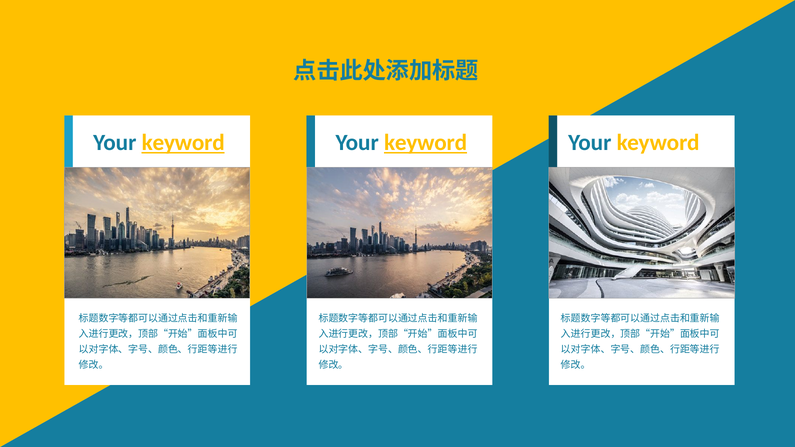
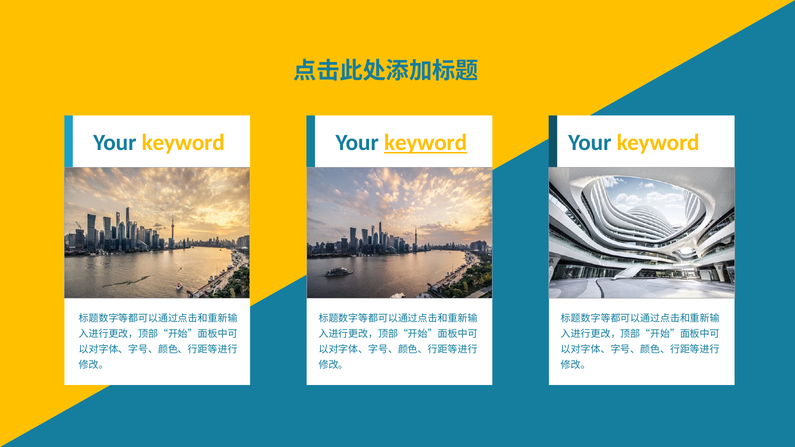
keyword at (183, 143) underline: present -> none
